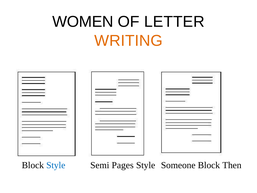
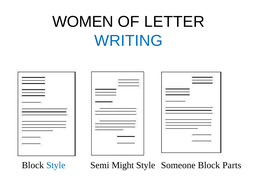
WRITING colour: orange -> blue
Pages: Pages -> Might
Then: Then -> Parts
